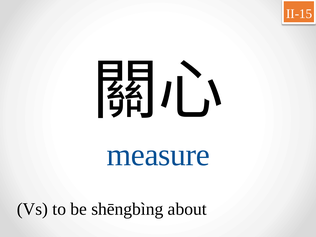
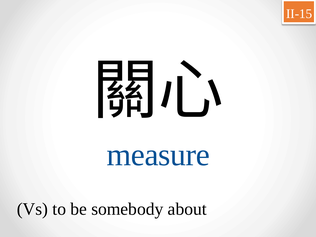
shēngbìng: shēngbìng -> somebody
